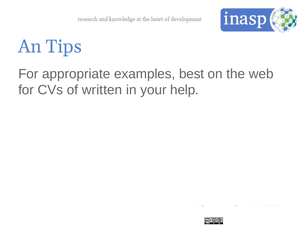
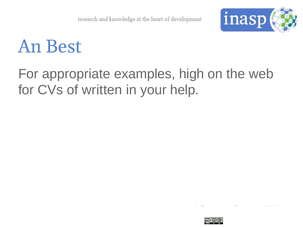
Tips: Tips -> Best
best: best -> high
